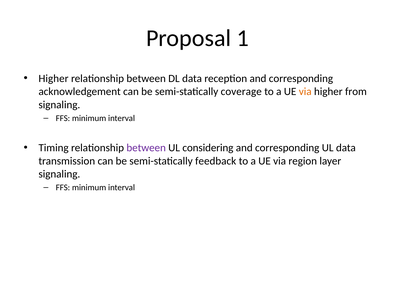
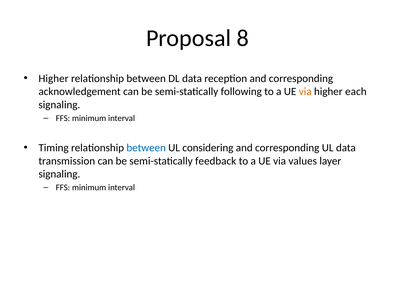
1: 1 -> 8
coverage: coverage -> following
from: from -> each
between at (146, 148) colour: purple -> blue
region: region -> values
